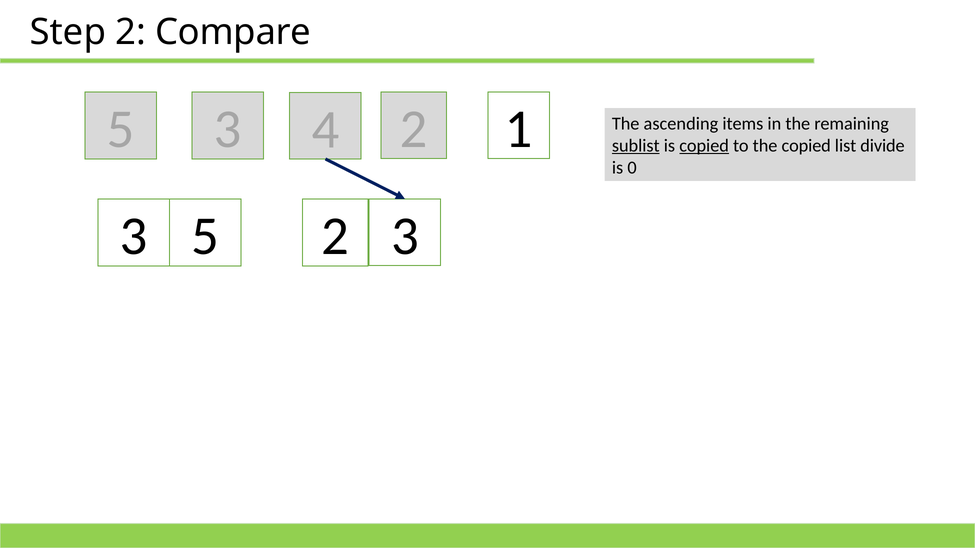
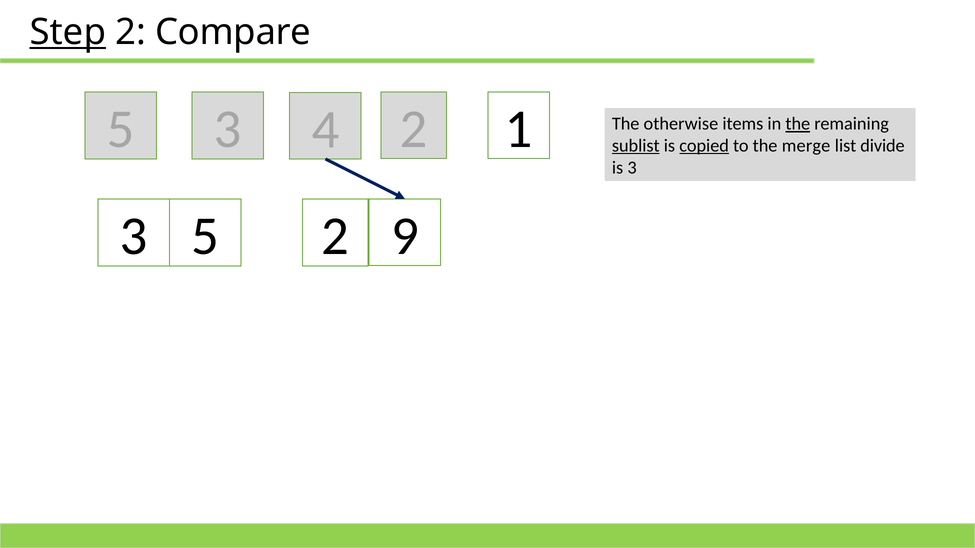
Step underline: none -> present
ascending: ascending -> otherwise
the at (798, 124) underline: none -> present
the copied: copied -> merge
is 0: 0 -> 3
2 3: 3 -> 9
